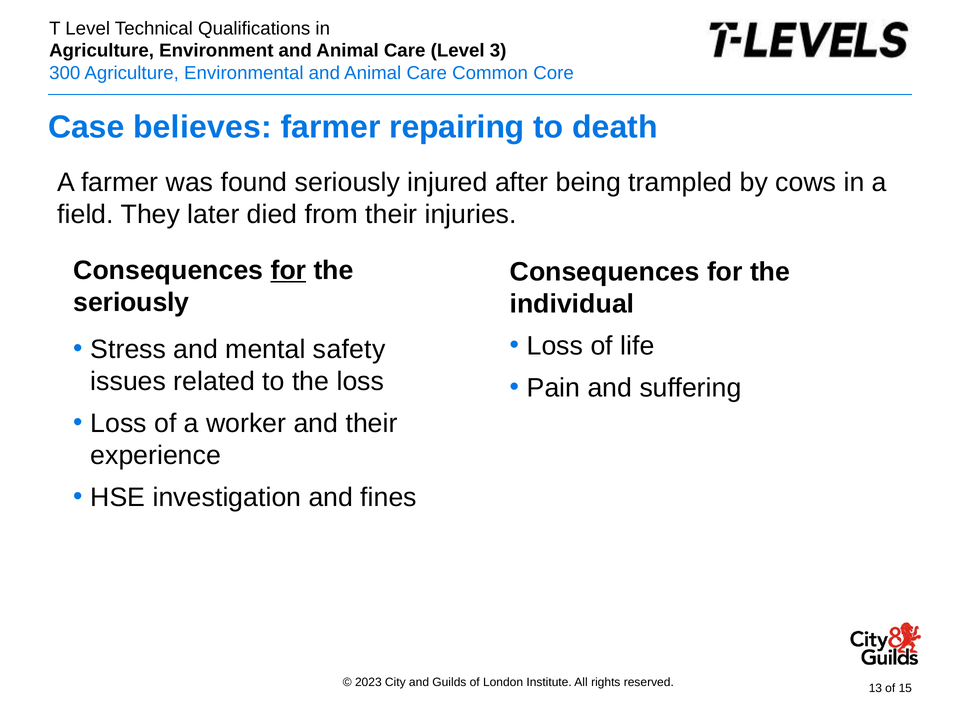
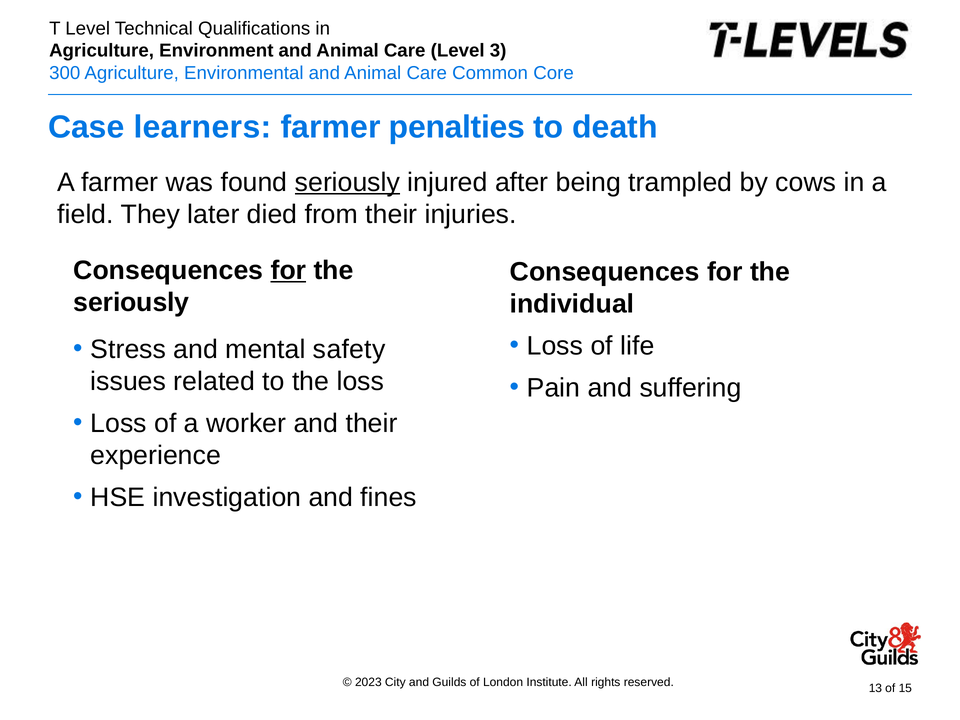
believes: believes -> learners
repairing: repairing -> penalties
seriously at (347, 182) underline: none -> present
